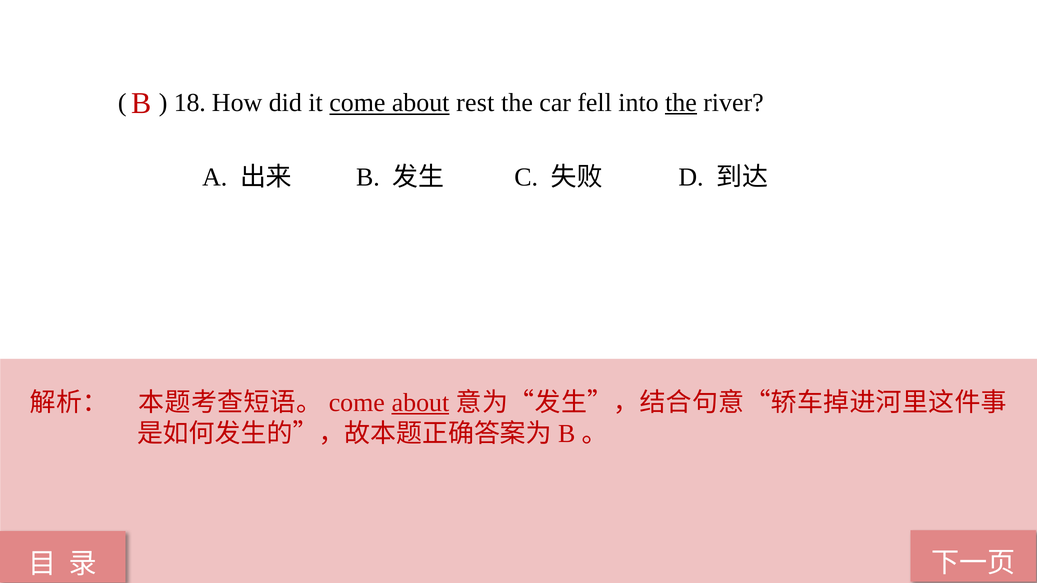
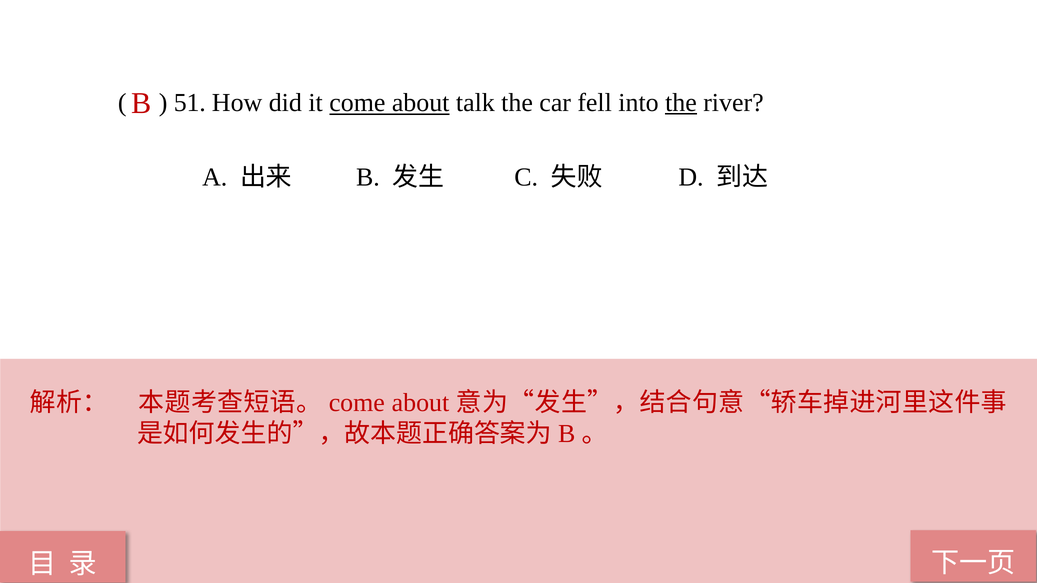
18: 18 -> 51
rest: rest -> talk
about at (420, 403) underline: present -> none
